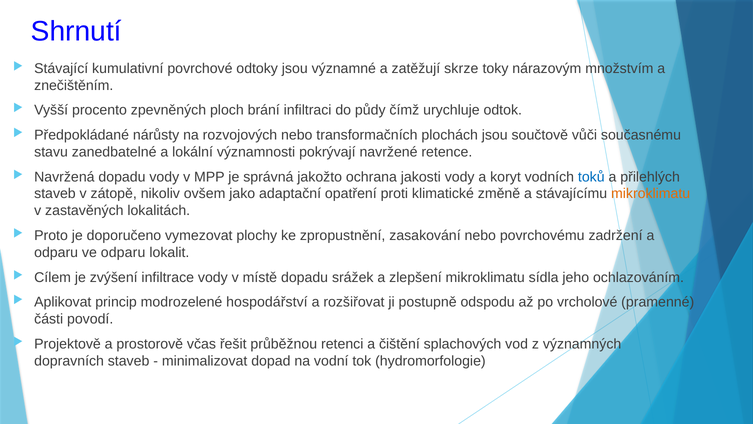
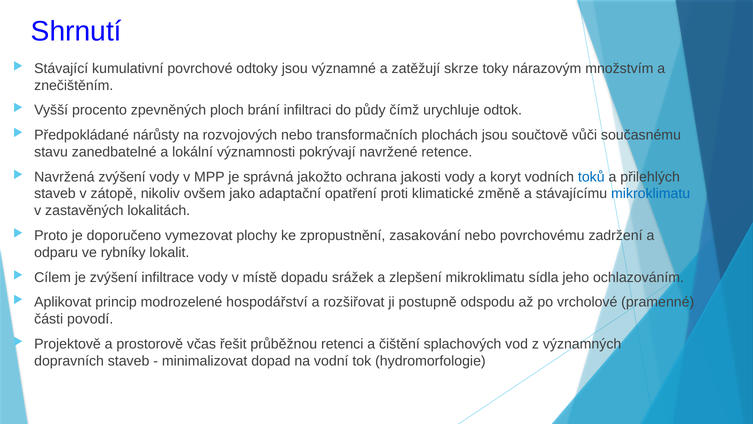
Navržená dopadu: dopadu -> zvýšení
mikroklimatu at (651, 194) colour: orange -> blue
ve odparu: odparu -> rybníky
